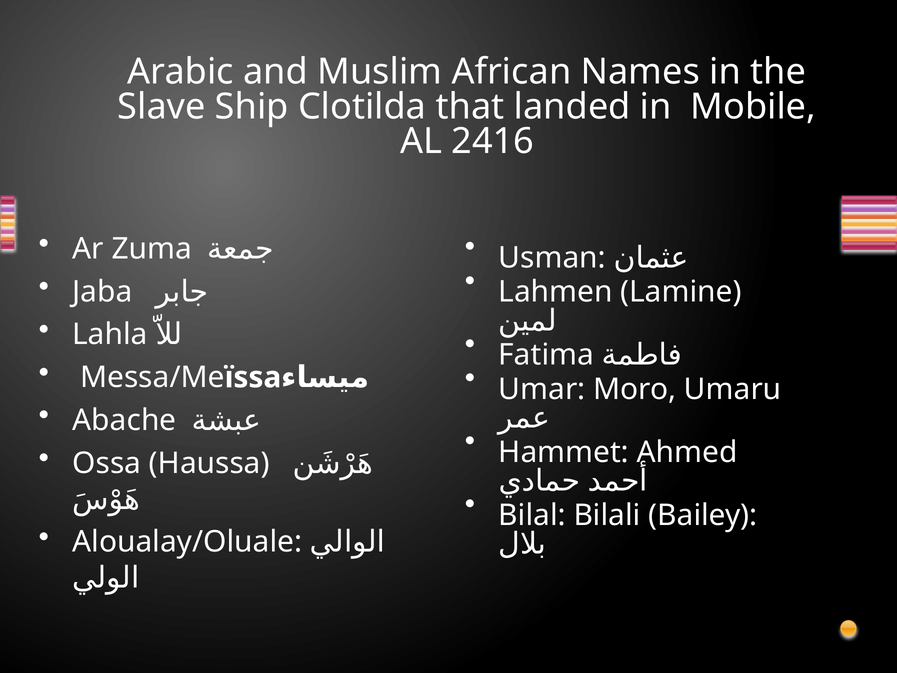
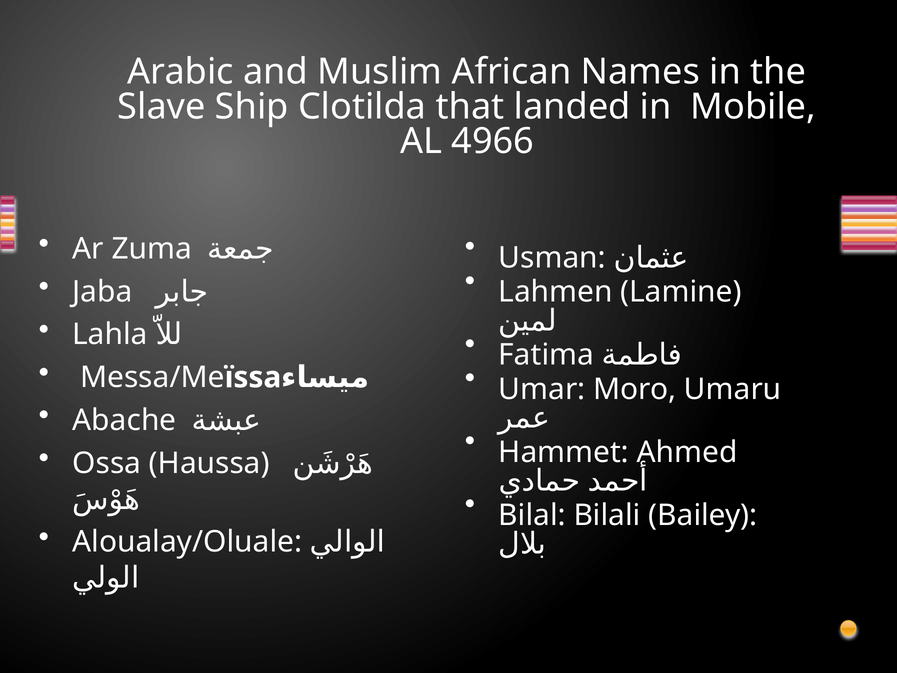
2416: 2416 -> 4966
